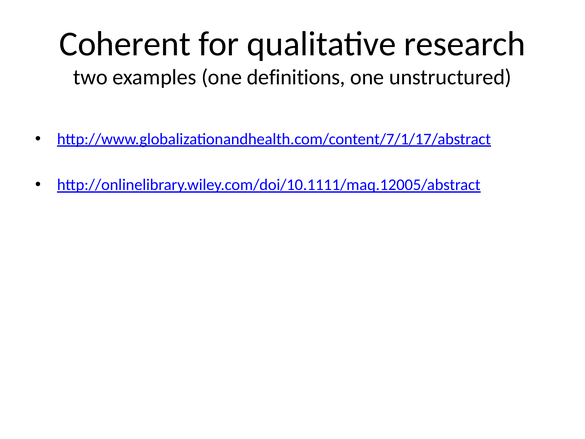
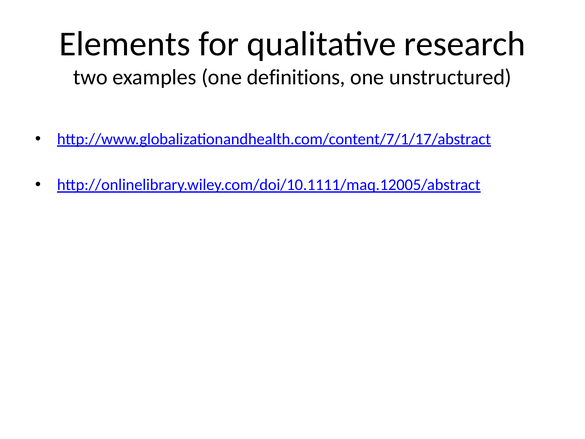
Coherent: Coherent -> Elements
